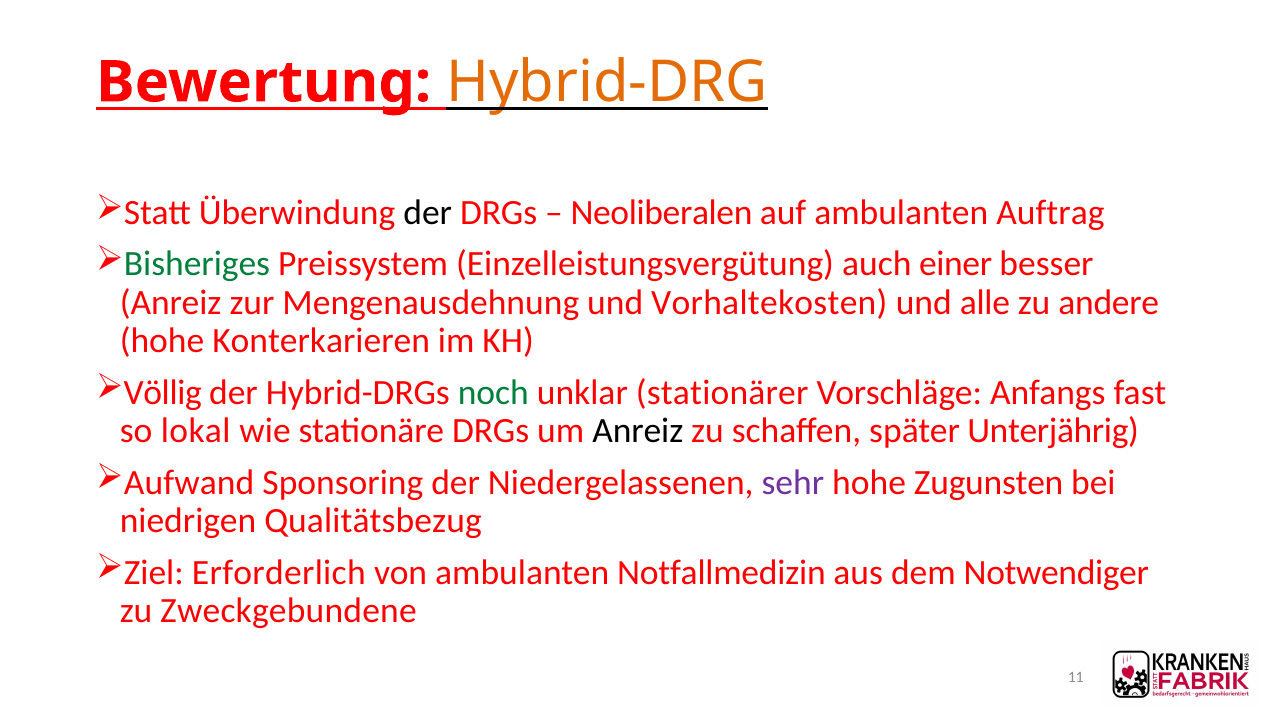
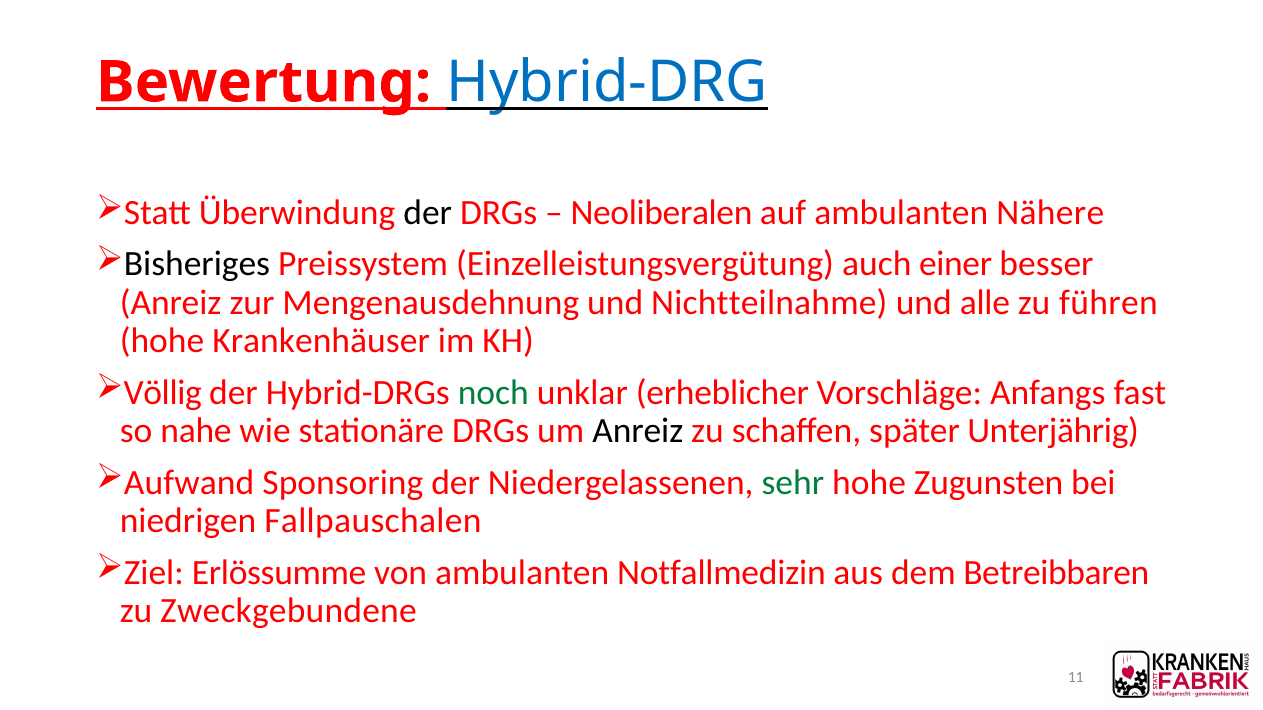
Hybrid-DRG colour: orange -> blue
Auftrag: Auftrag -> Nähere
Bisheriges colour: green -> black
Vorhaltekosten: Vorhaltekosten -> Nichtteilnahme
andere: andere -> führen
Konterkarieren: Konterkarieren -> Krankenhäuser
stationärer: stationärer -> erheblicher
lokal: lokal -> nahe
sehr colour: purple -> green
Qualitätsbezug: Qualitätsbezug -> Fallpauschalen
Erforderlich: Erforderlich -> Erlössumme
Notwendiger: Notwendiger -> Betreibbaren
